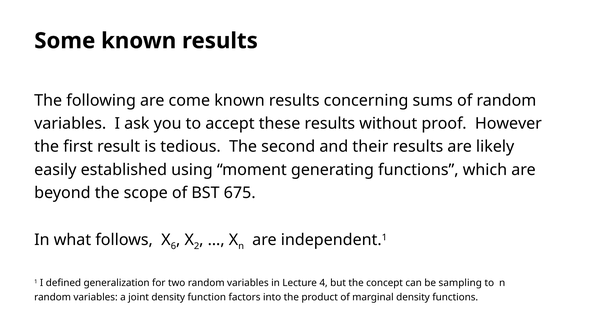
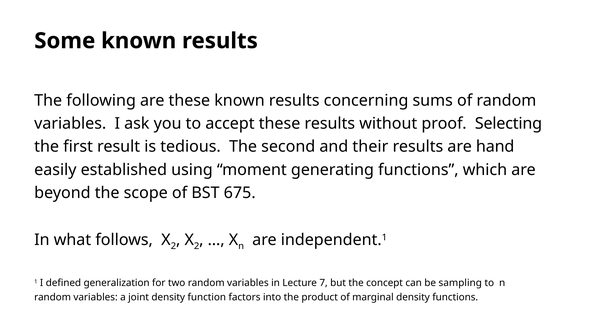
are come: come -> these
However: However -> Selecting
likely: likely -> hand
6 at (173, 246): 6 -> 2
4: 4 -> 7
